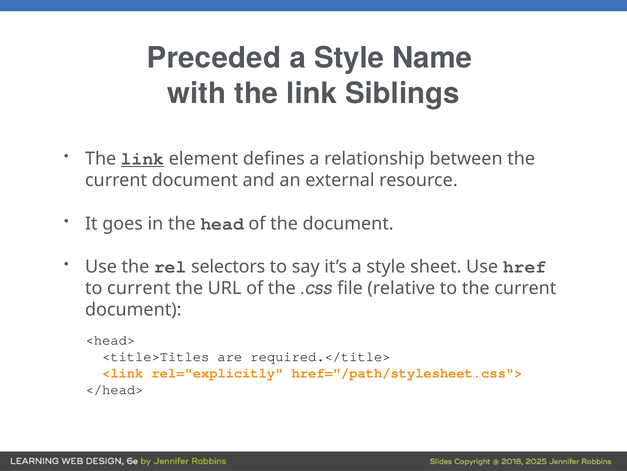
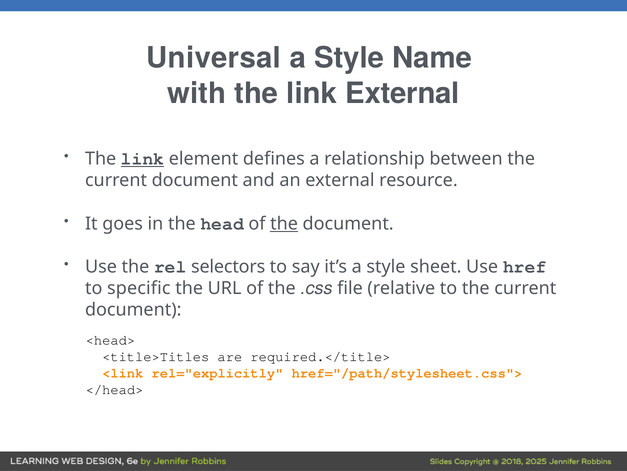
Preceded: Preceded -> Universal
link Siblings: Siblings -> External
the at (284, 223) underline: none -> present
to current: current -> specific
